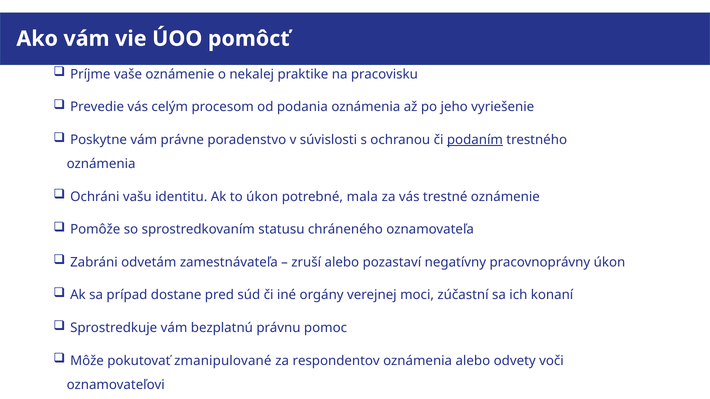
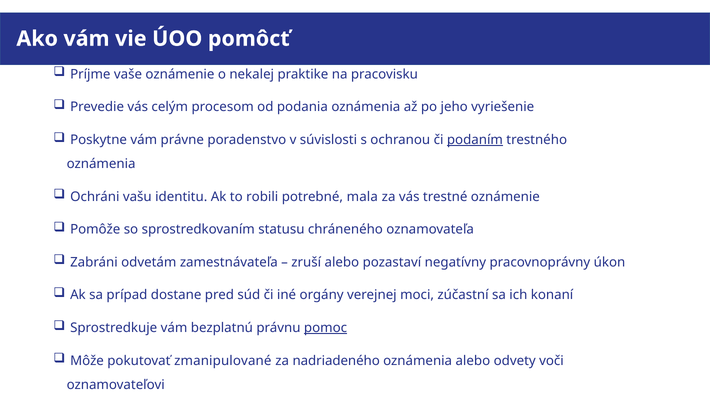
to úkon: úkon -> robili
pomoc underline: none -> present
respondentov: respondentov -> nadriadeného
